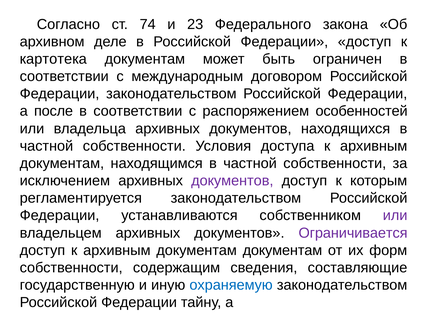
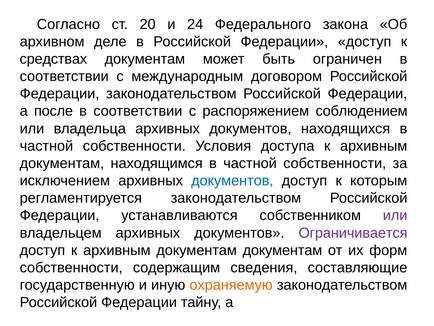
74: 74 -> 20
23: 23 -> 24
картотека: картотека -> средствах
особенностей: особенностей -> соблюдением
документов at (232, 180) colour: purple -> blue
охраняемую colour: blue -> orange
